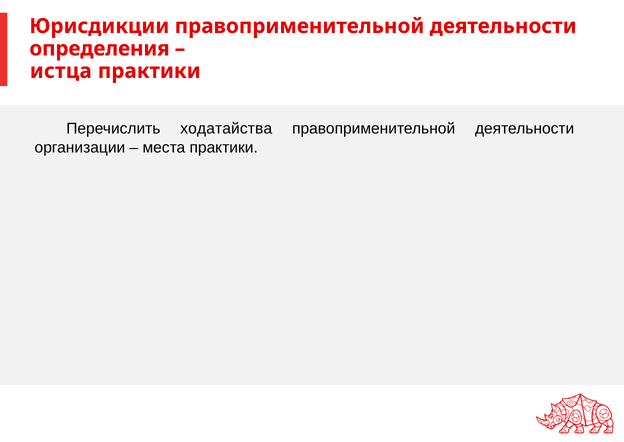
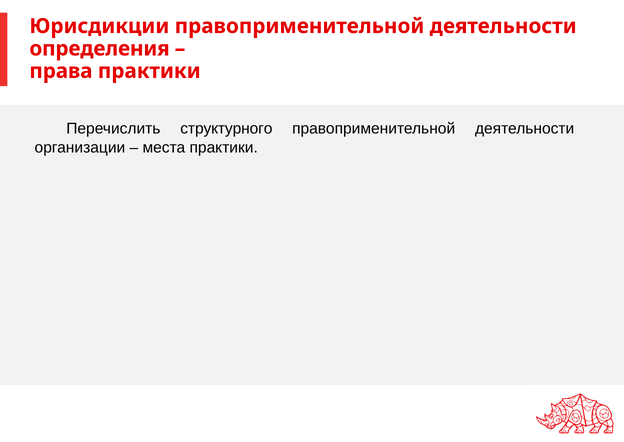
истца: истца -> права
ходатайства: ходатайства -> структурного
